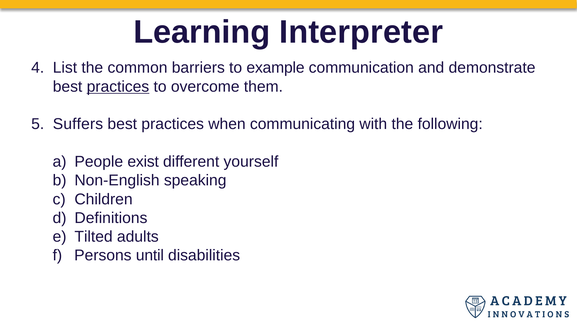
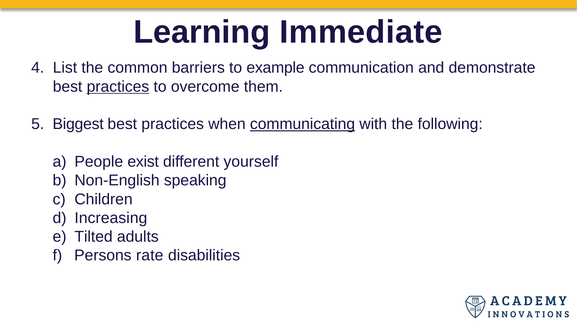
Interpreter: Interpreter -> Immediate
Suffers: Suffers -> Biggest
communicating underline: none -> present
Definitions: Definitions -> Increasing
until: until -> rate
